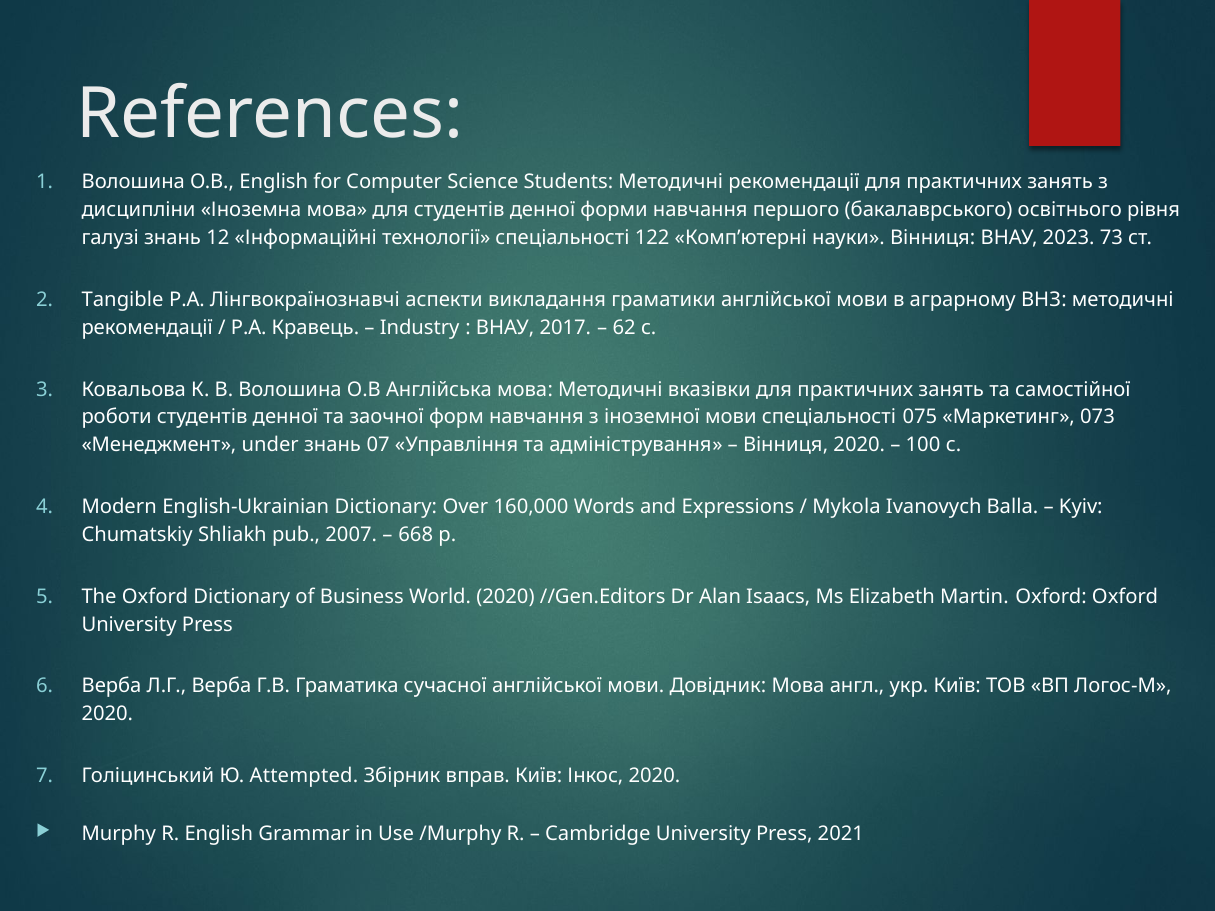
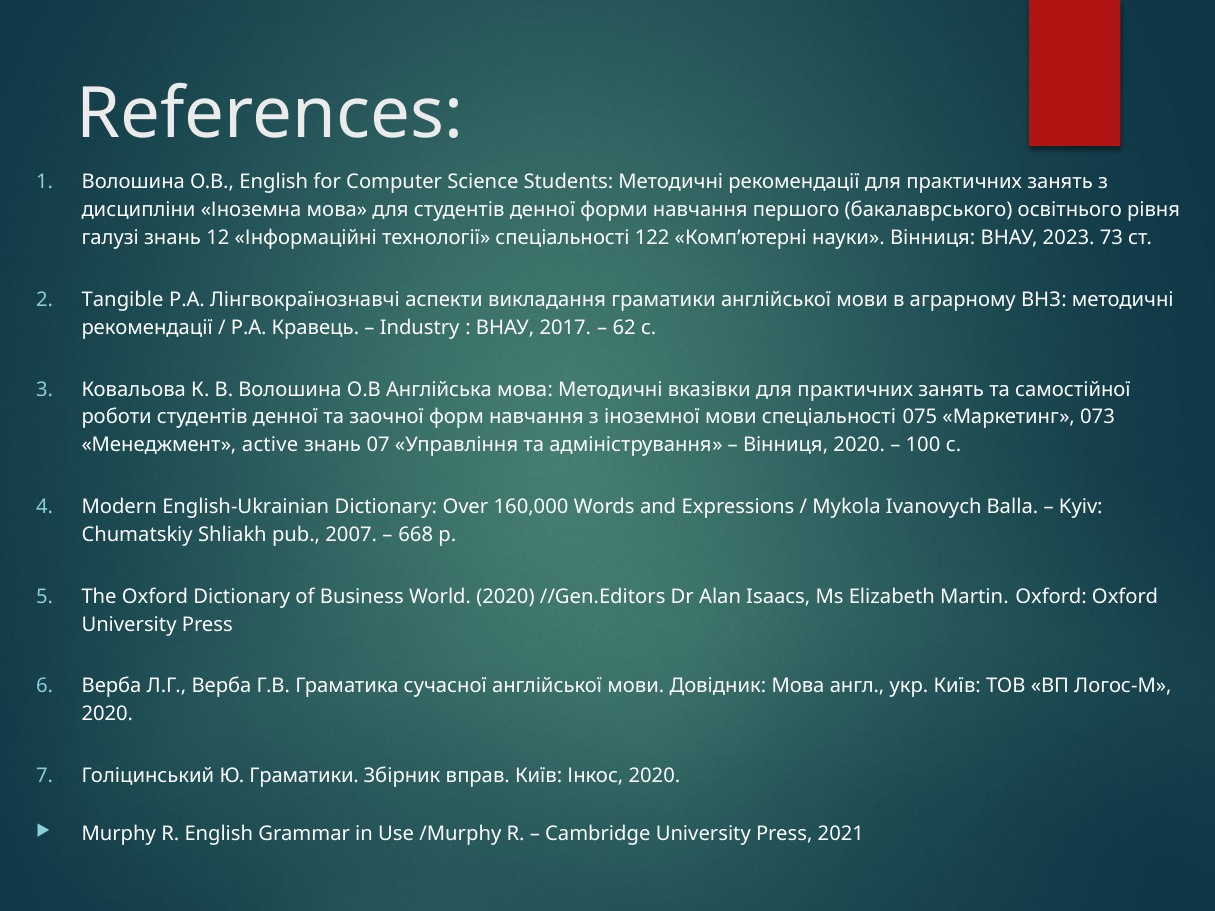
under: under -> active
Ю Attempted: Attempted -> Граматики
